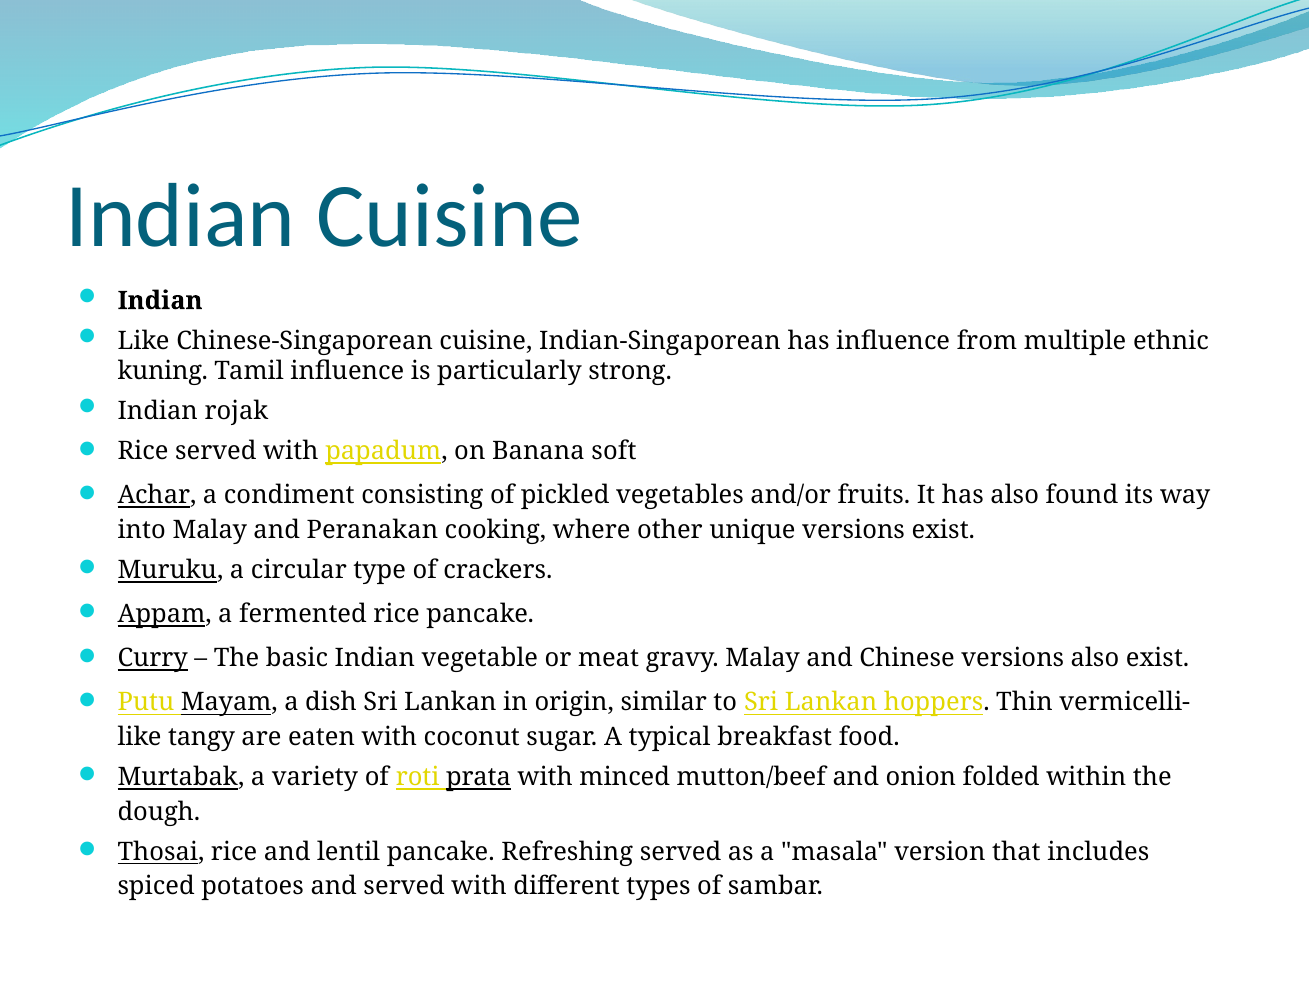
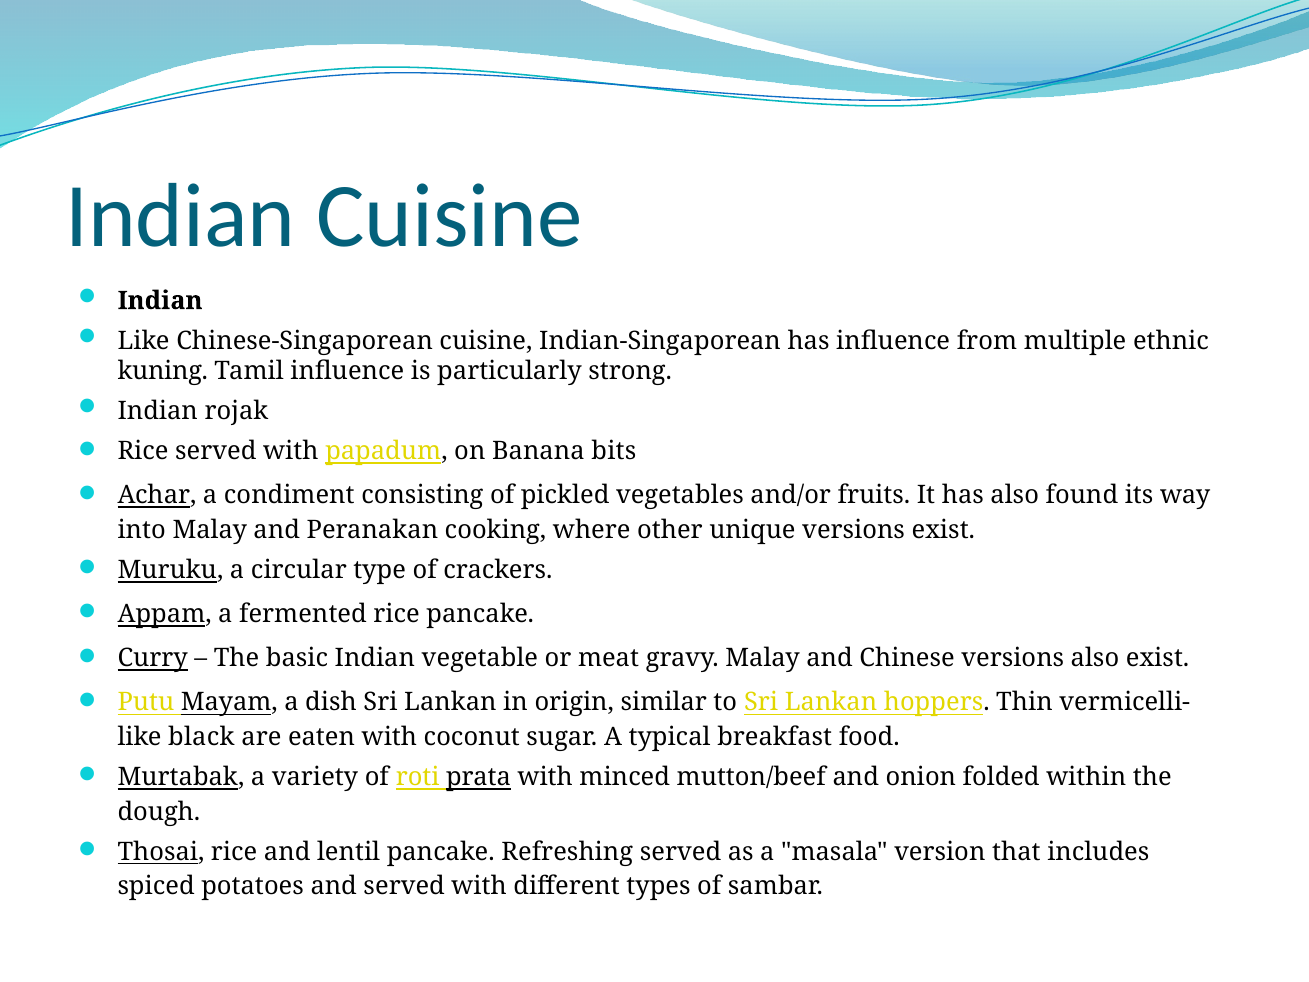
soft: soft -> bits
tangy: tangy -> black
